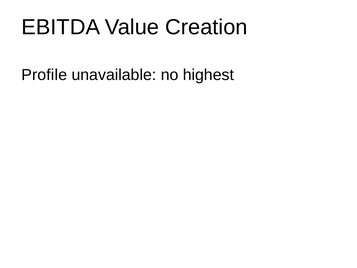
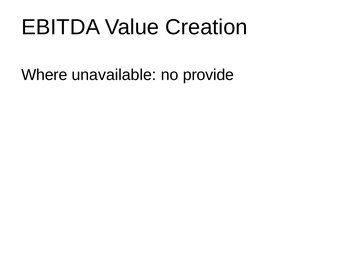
Profile: Profile -> Where
highest: highest -> provide
